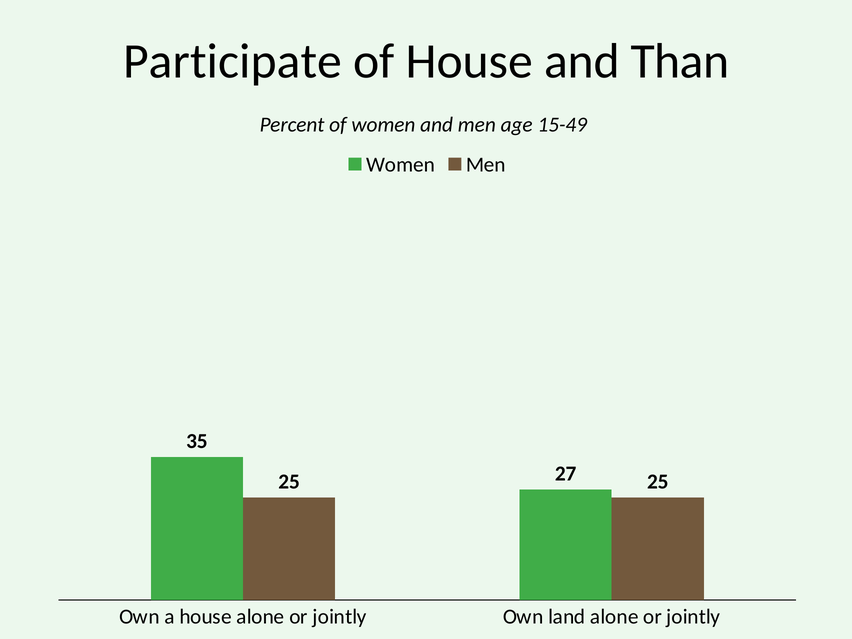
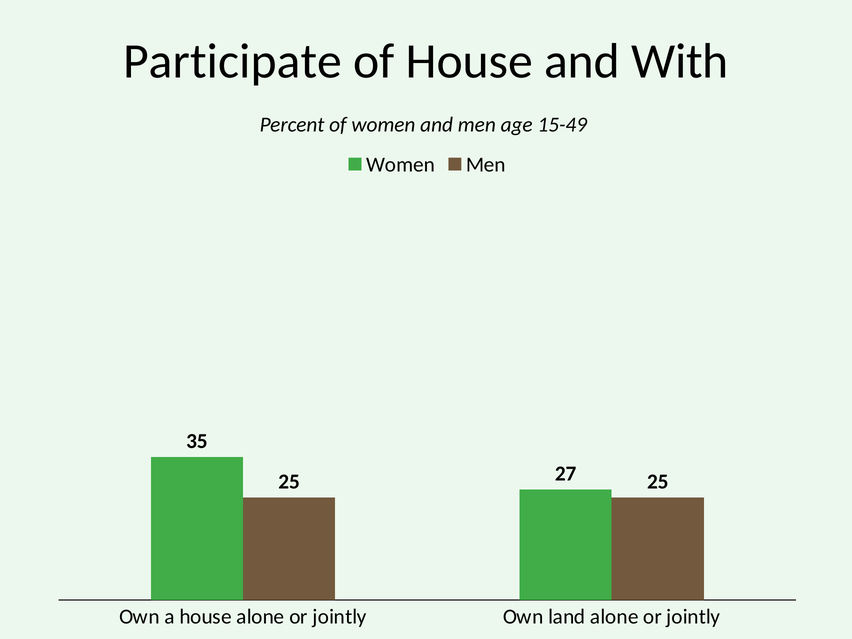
Than: Than -> With
